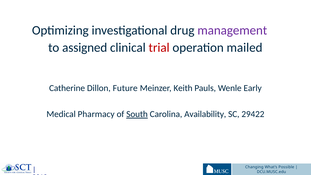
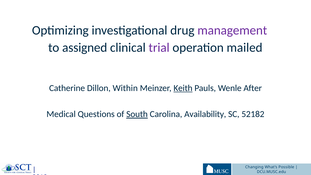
trial colour: red -> purple
Future: Future -> Within
Keith underline: none -> present
Early: Early -> After
Pharmacy: Pharmacy -> Questions
29422: 29422 -> 52182
